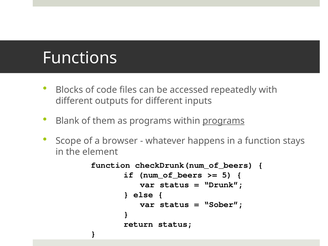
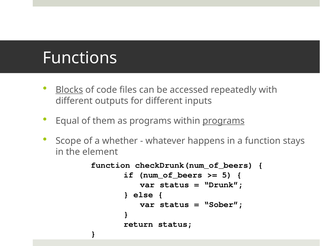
Blocks underline: none -> present
Blank: Blank -> Equal
browser: browser -> whether
